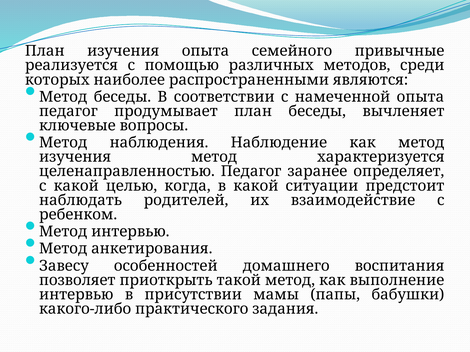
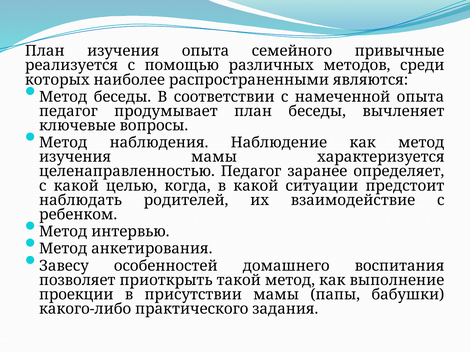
изучения метод: метод -> мамы
интервью at (76, 295): интервью -> проекции
